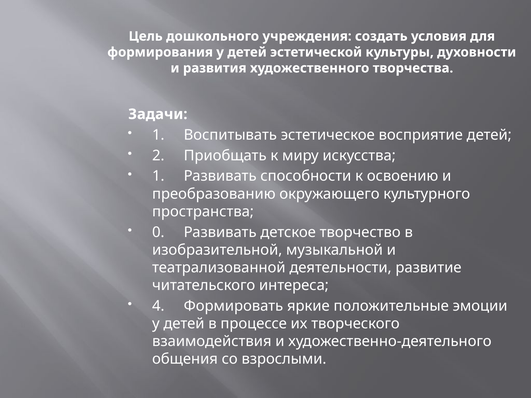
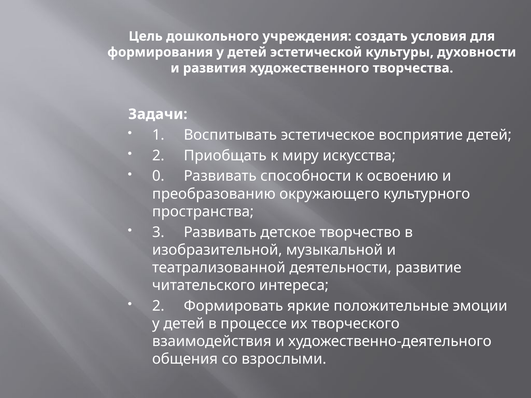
1 at (158, 176): 1 -> 0
0: 0 -> 3
4 at (158, 306): 4 -> 2
